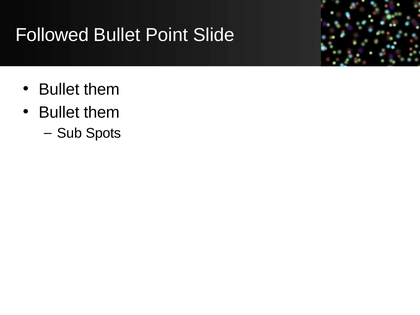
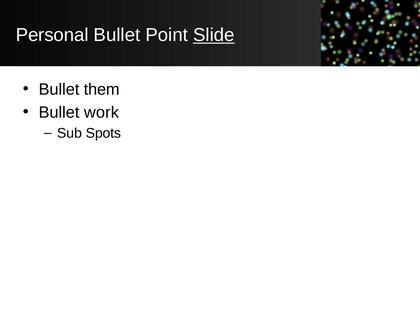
Followed: Followed -> Personal
Slide underline: none -> present
them at (102, 112): them -> work
